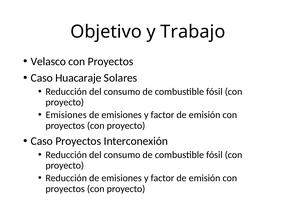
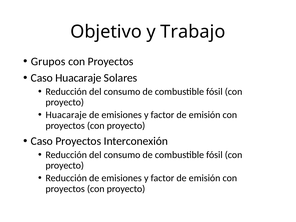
Velasco: Velasco -> Grupos
Emisiones at (66, 115): Emisiones -> Huacaraje
